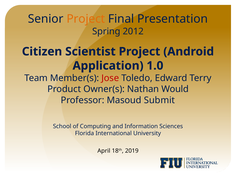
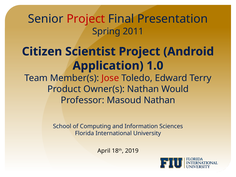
Project at (86, 19) colour: orange -> red
2012: 2012 -> 2011
Masoud Submit: Submit -> Nathan
